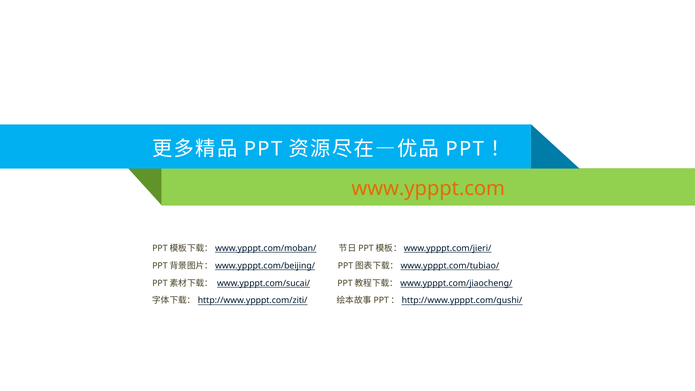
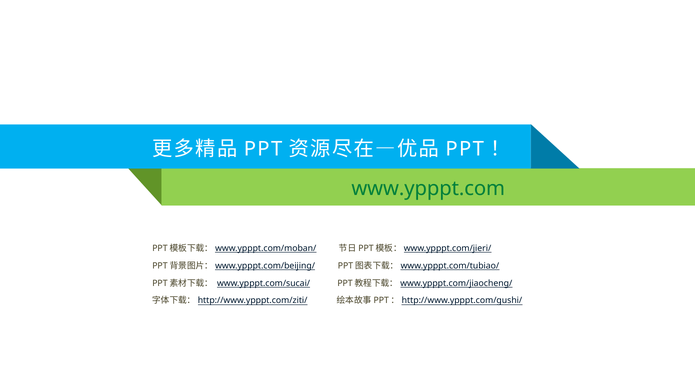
www.ypppt.com colour: orange -> green
